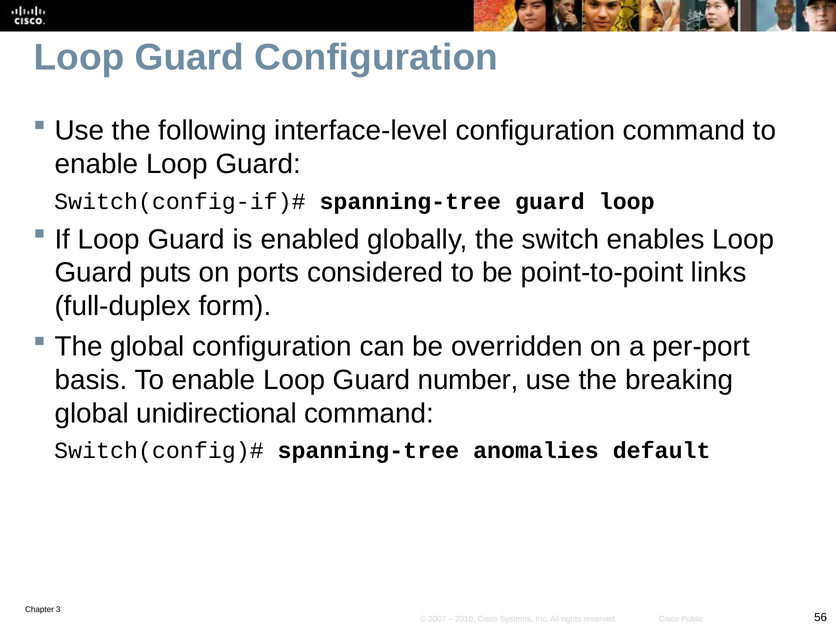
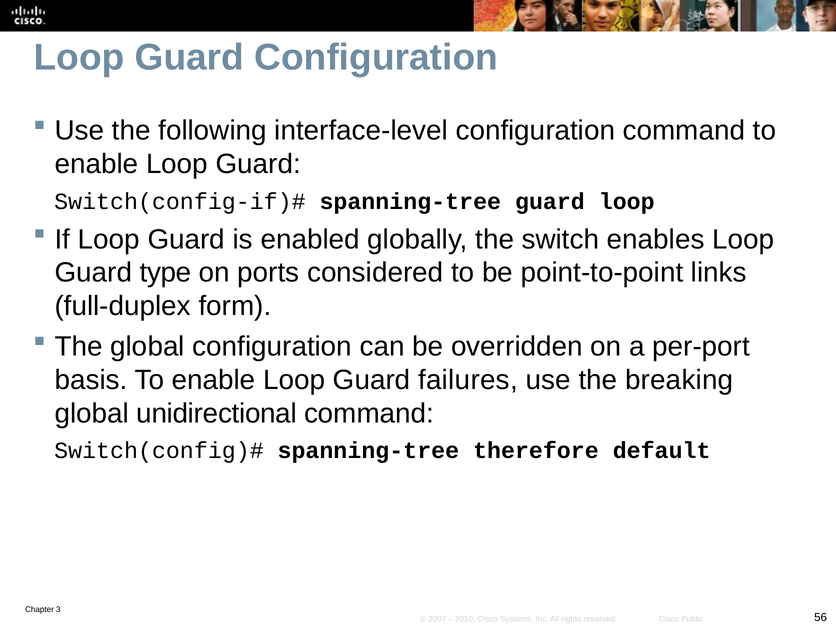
puts: puts -> type
number: number -> failures
anomalies: anomalies -> therefore
